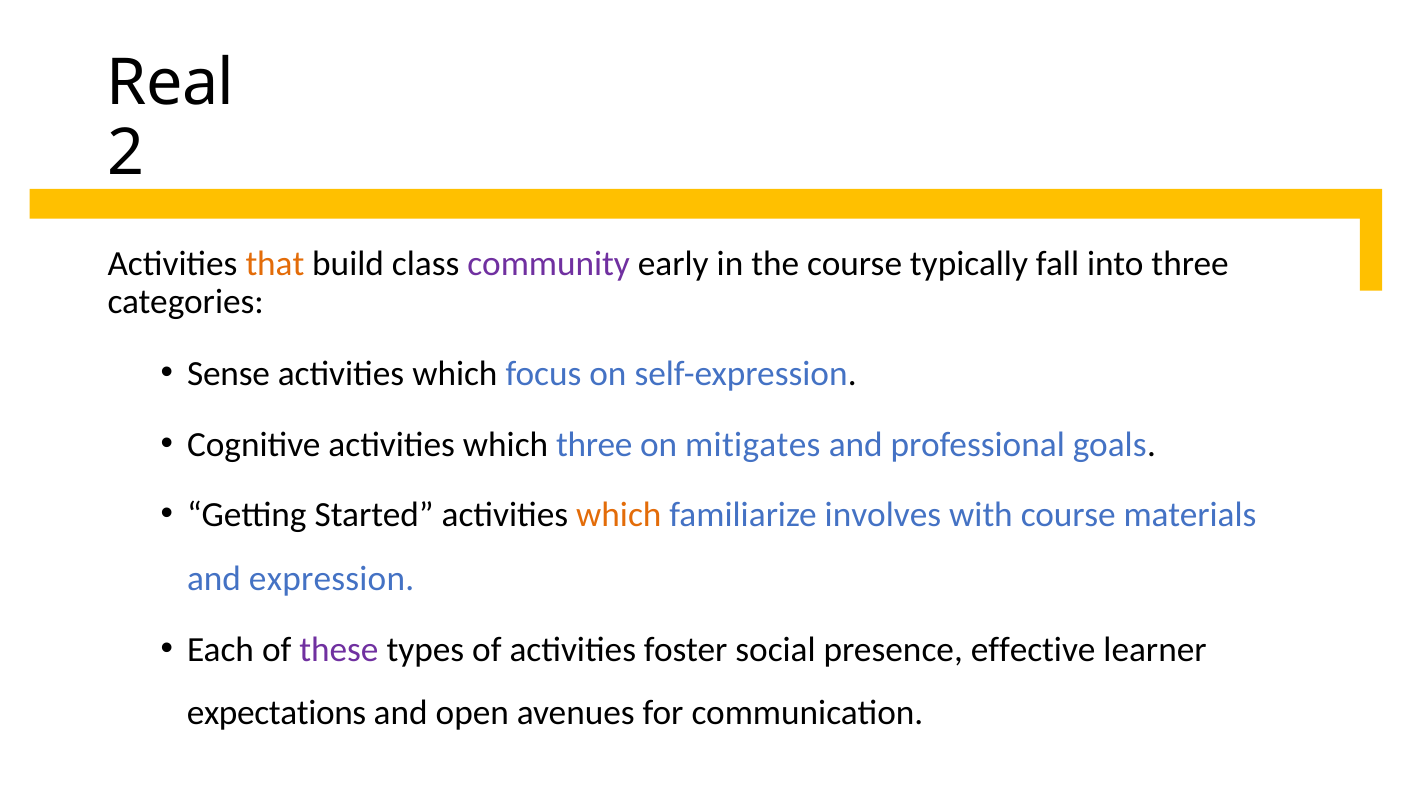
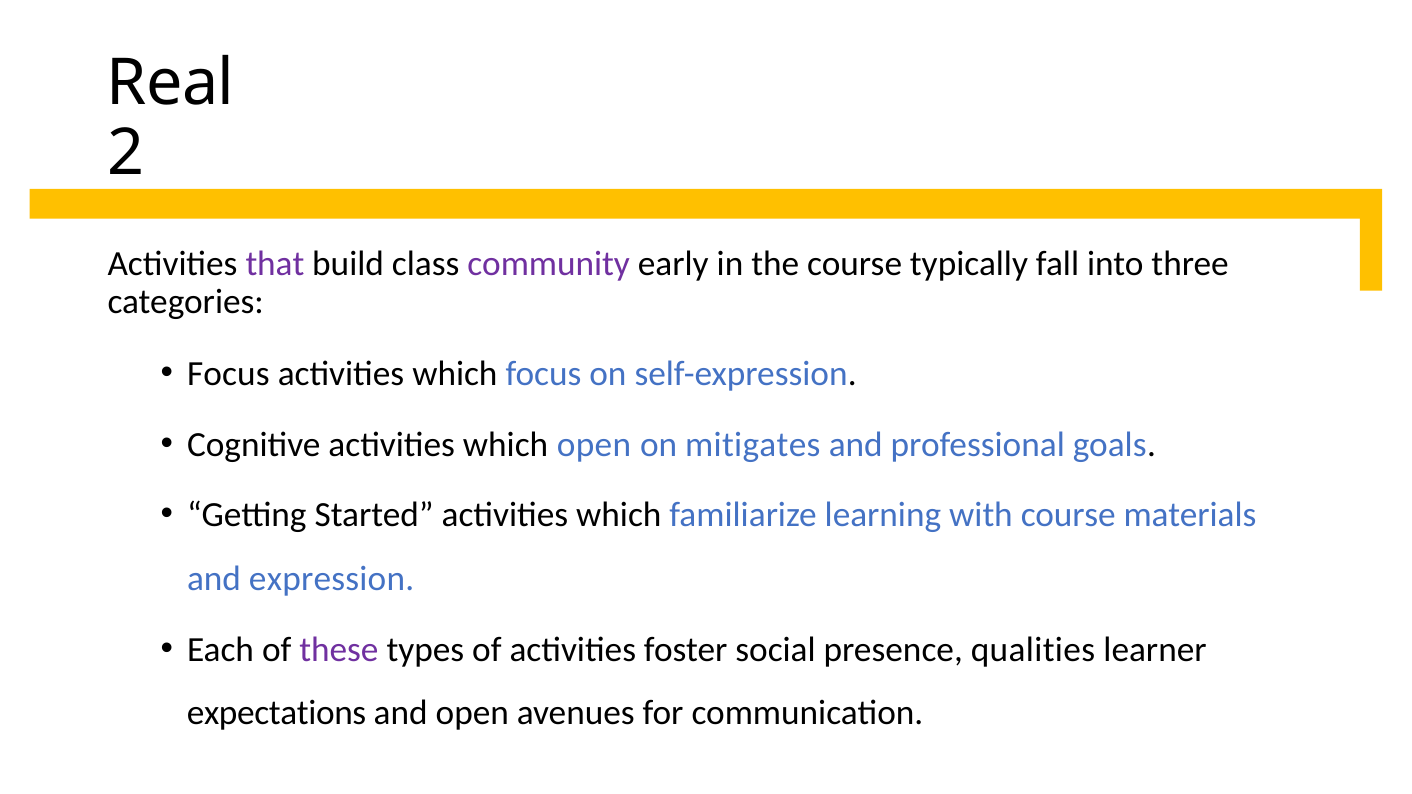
that colour: orange -> purple
Sense at (229, 374): Sense -> Focus
which three: three -> open
which at (619, 515) colour: orange -> black
involves: involves -> learning
effective: effective -> qualities
